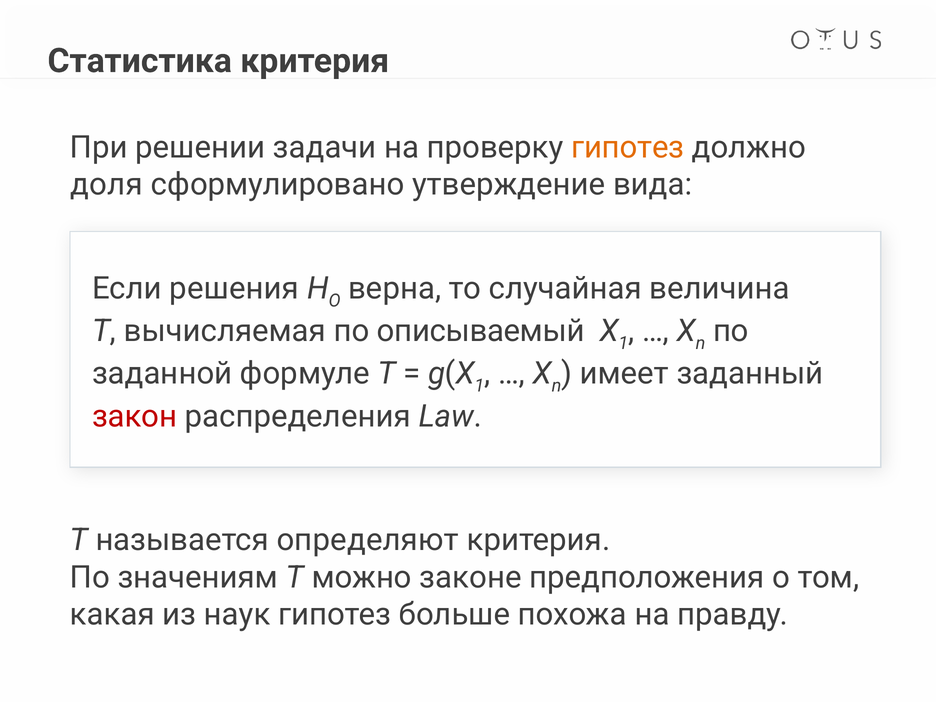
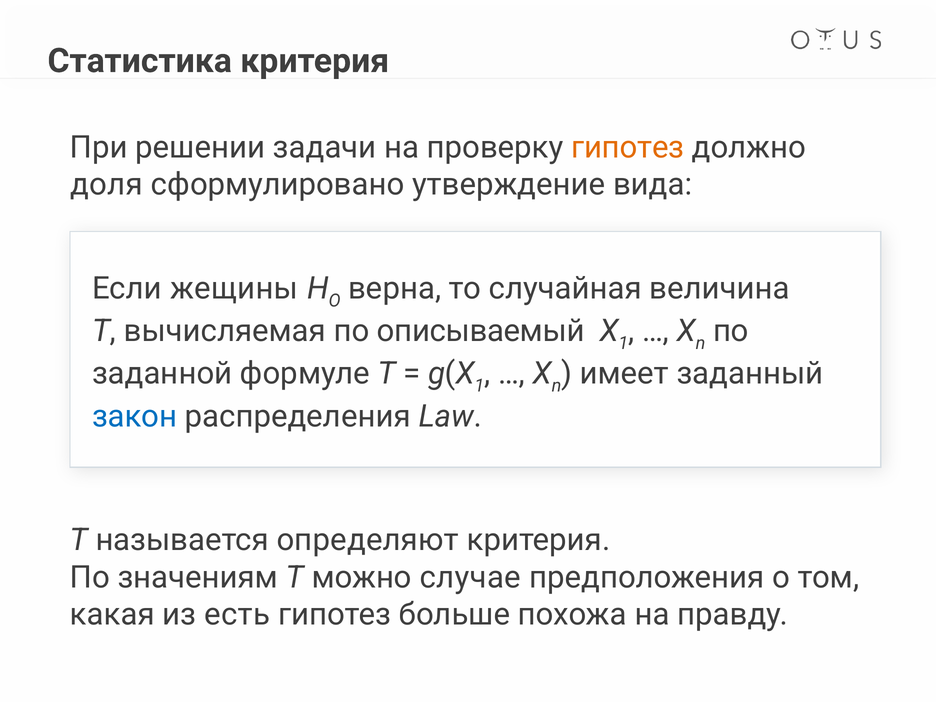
решения: решения -> жещины
закон colour: red -> blue
законе: законе -> случае
наук: наук -> есть
